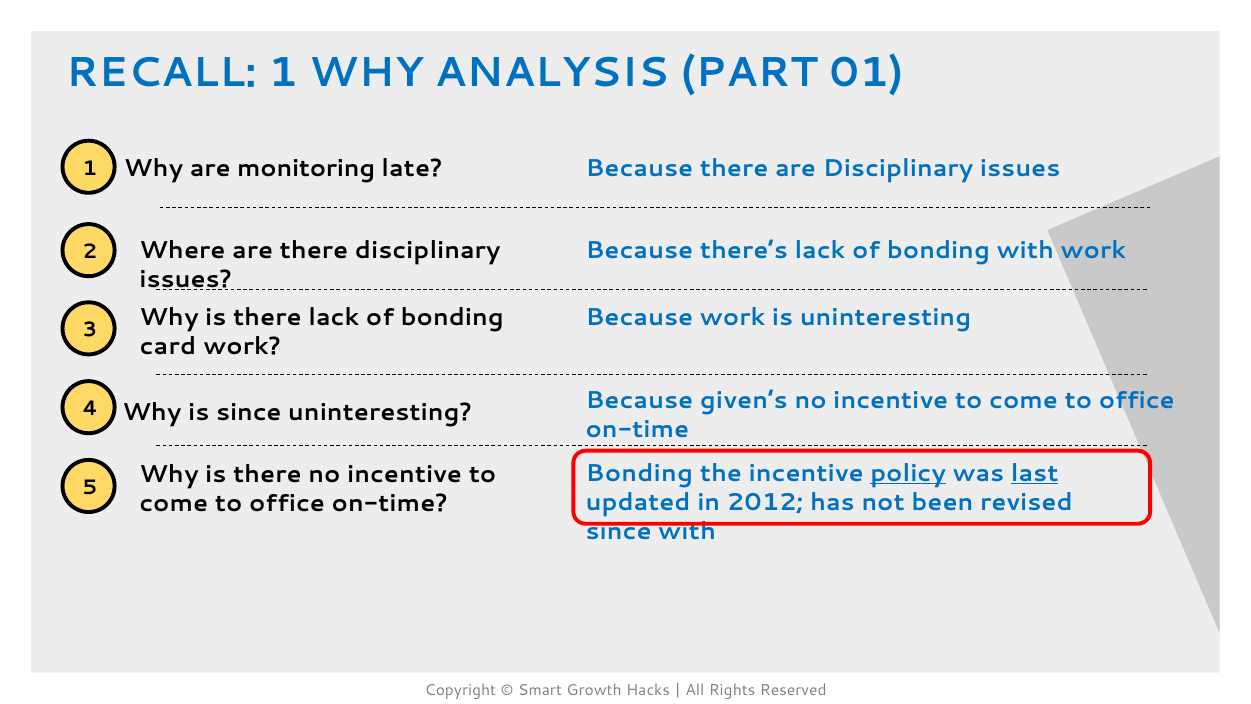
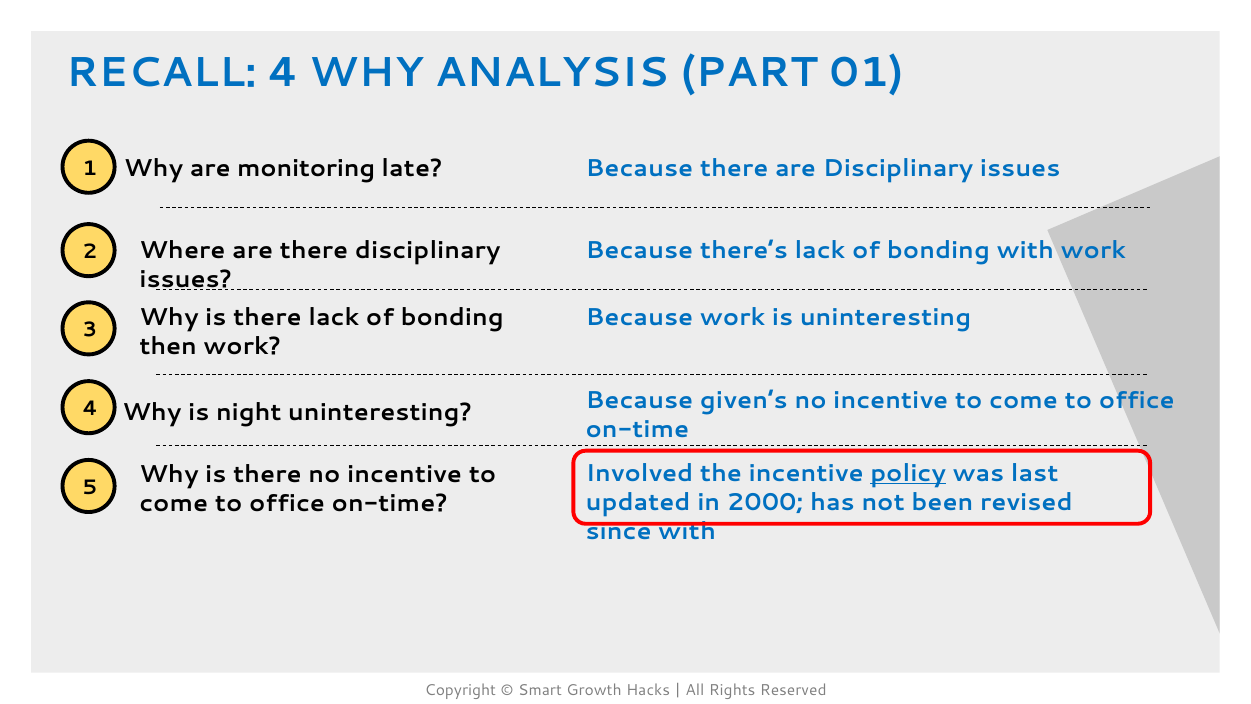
RECALL 1: 1 -> 4
card: card -> then
is since: since -> night
Bonding at (639, 473): Bonding -> Involved
last underline: present -> none
2012: 2012 -> 2000
